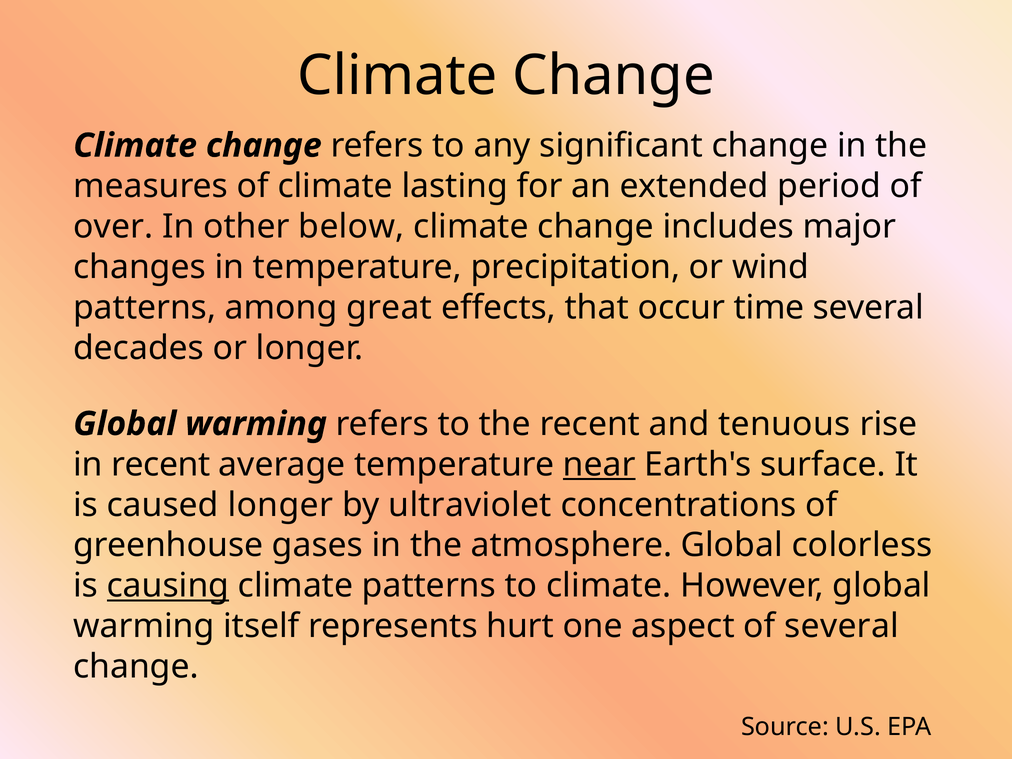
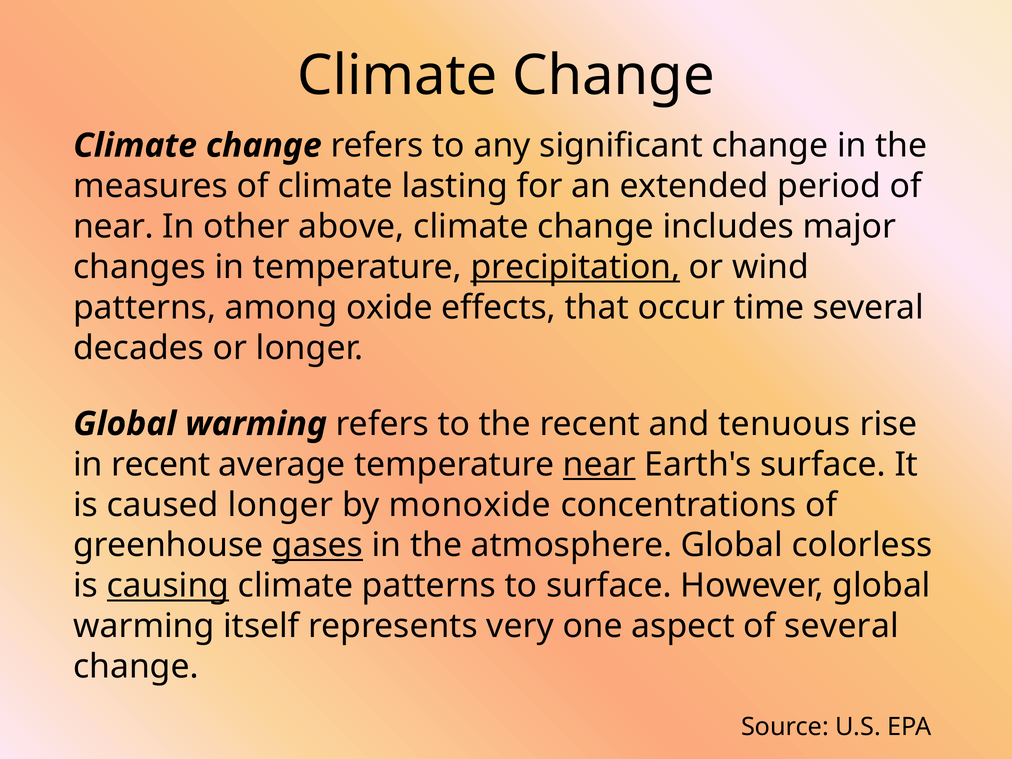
over at (113, 227): over -> near
below: below -> above
precipitation underline: none -> present
great: great -> oxide
ultraviolet: ultraviolet -> monoxide
gases underline: none -> present
to climate: climate -> surface
hurt: hurt -> very
